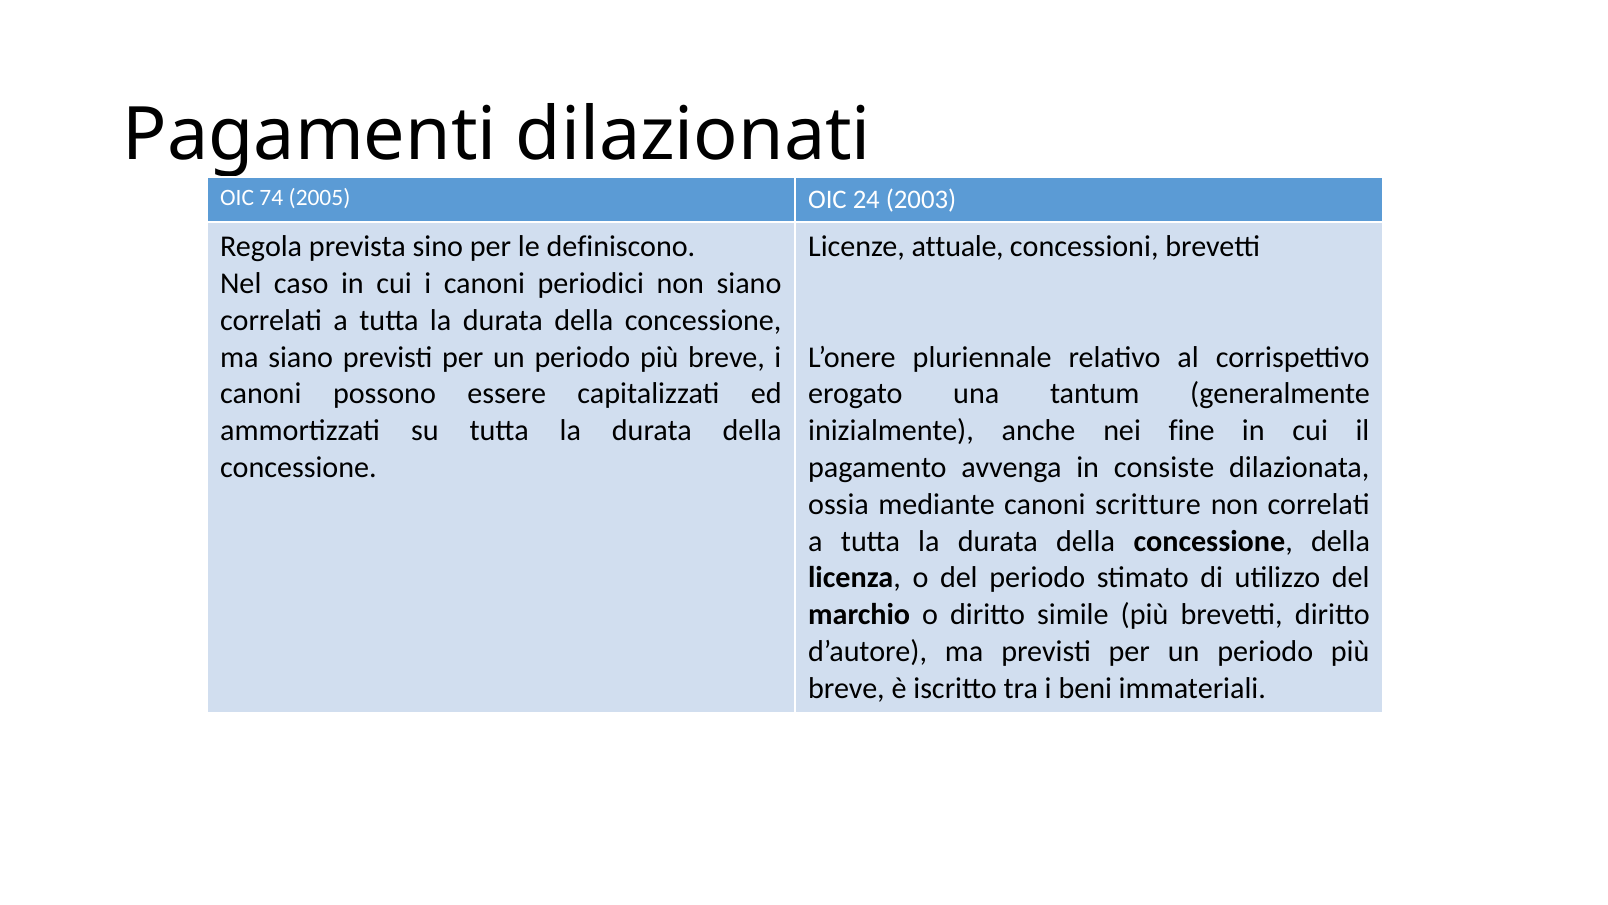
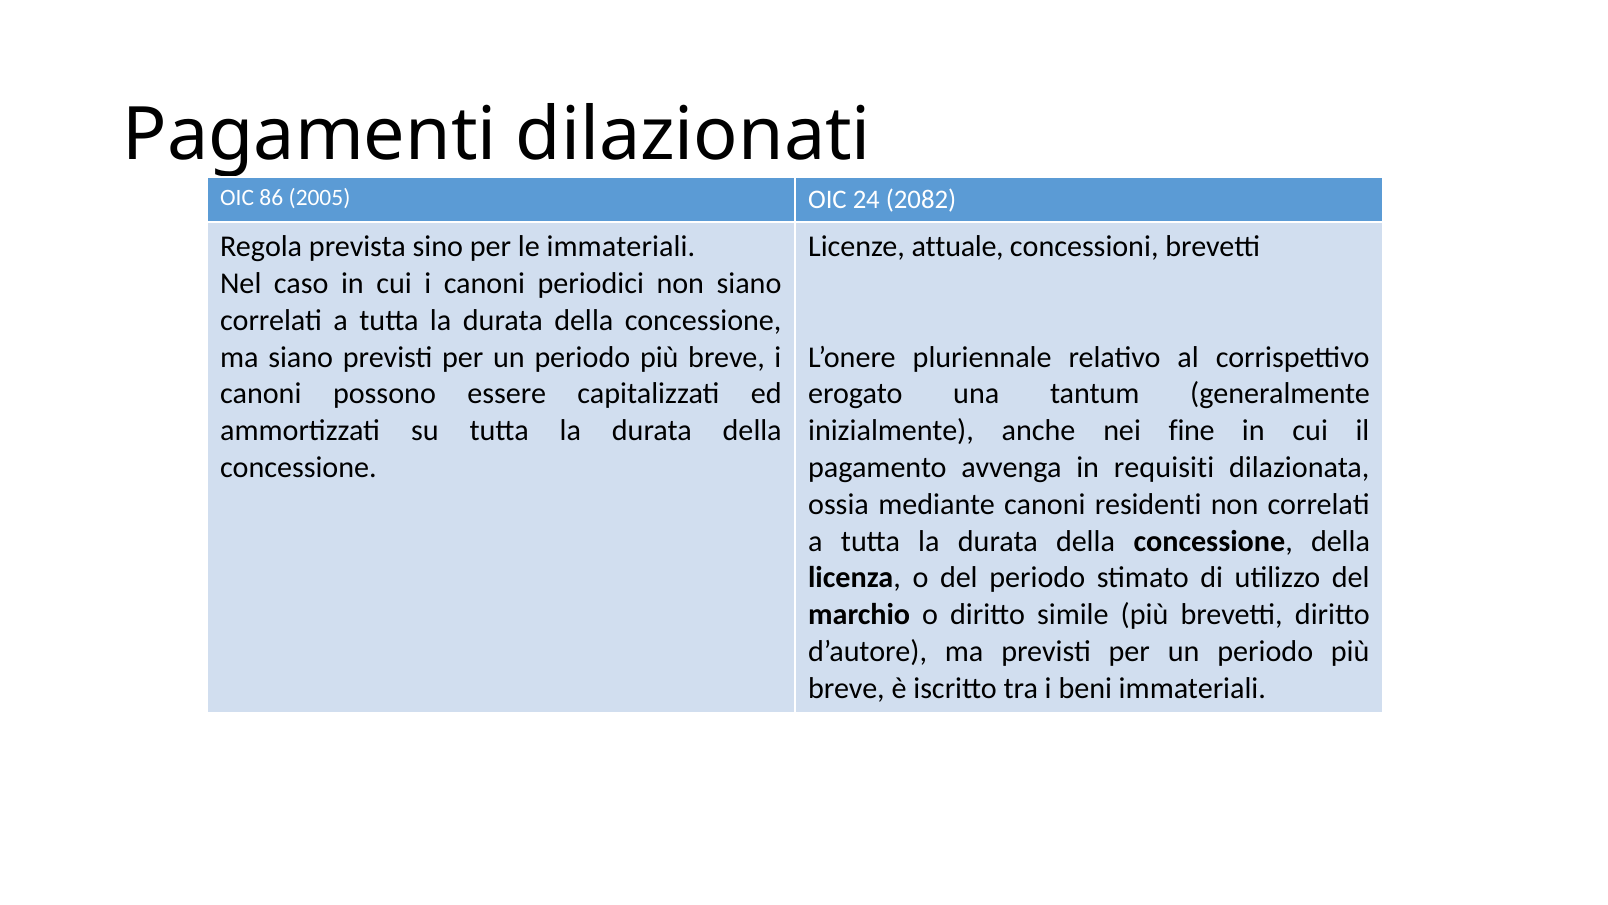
74: 74 -> 86
2003: 2003 -> 2082
le definiscono: definiscono -> immateriali
consiste: consiste -> requisiti
scritture: scritture -> residenti
